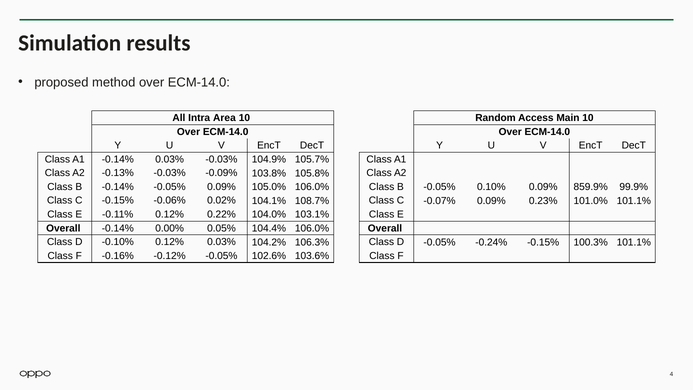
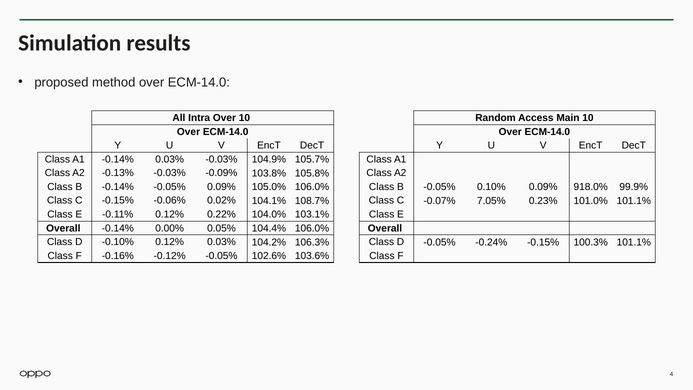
Intra Area: Area -> Over
859.9%: 859.9% -> 918.0%
-0.07% 0.09%: 0.09% -> 7.05%
